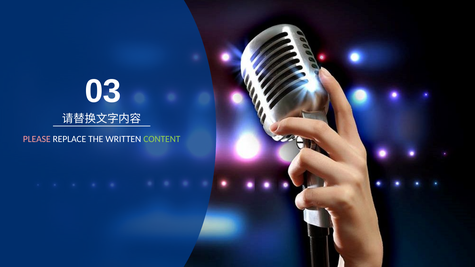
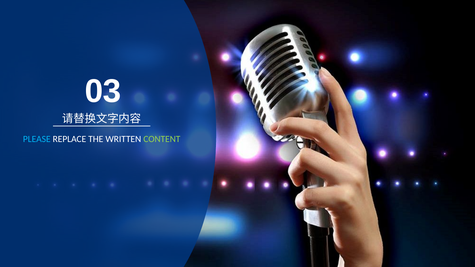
PLEASE colour: pink -> light blue
